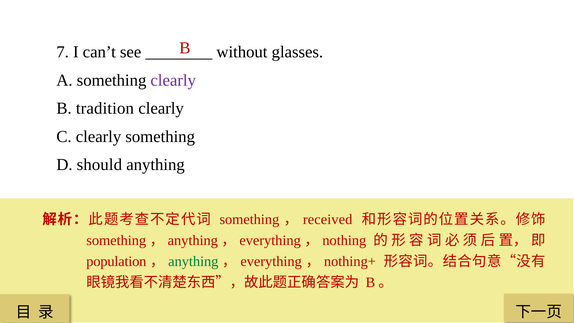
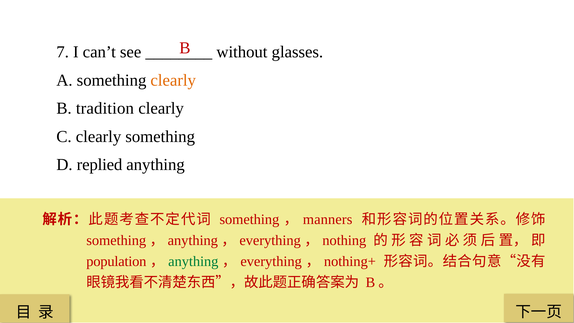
clearly at (173, 80) colour: purple -> orange
should: should -> replied
received: received -> manners
